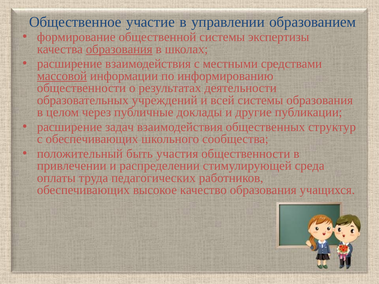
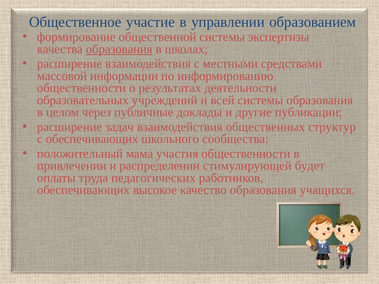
массовой underline: present -> none
быть: быть -> мама
среда: среда -> будет
